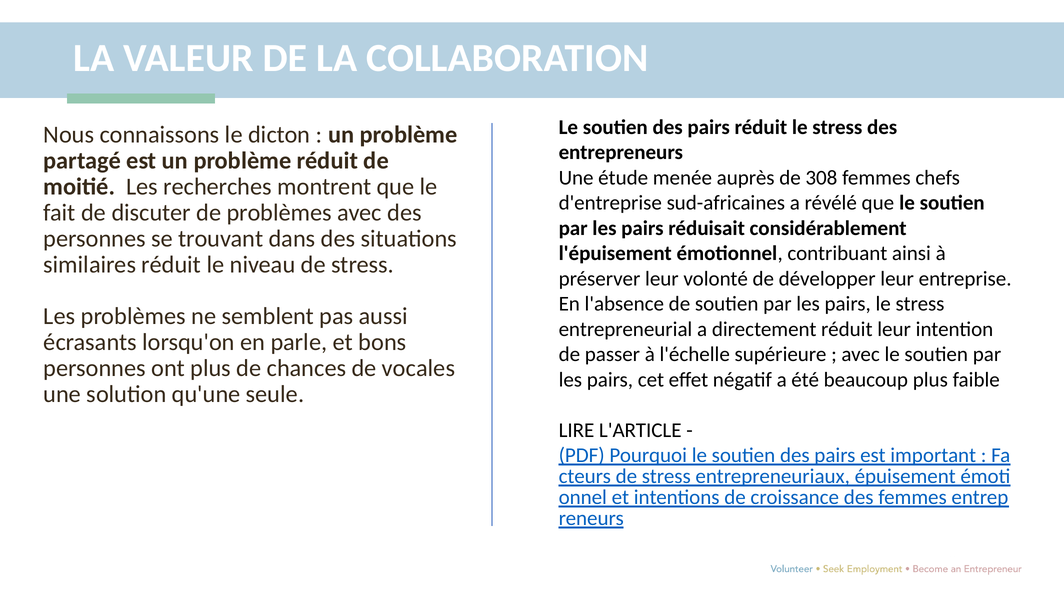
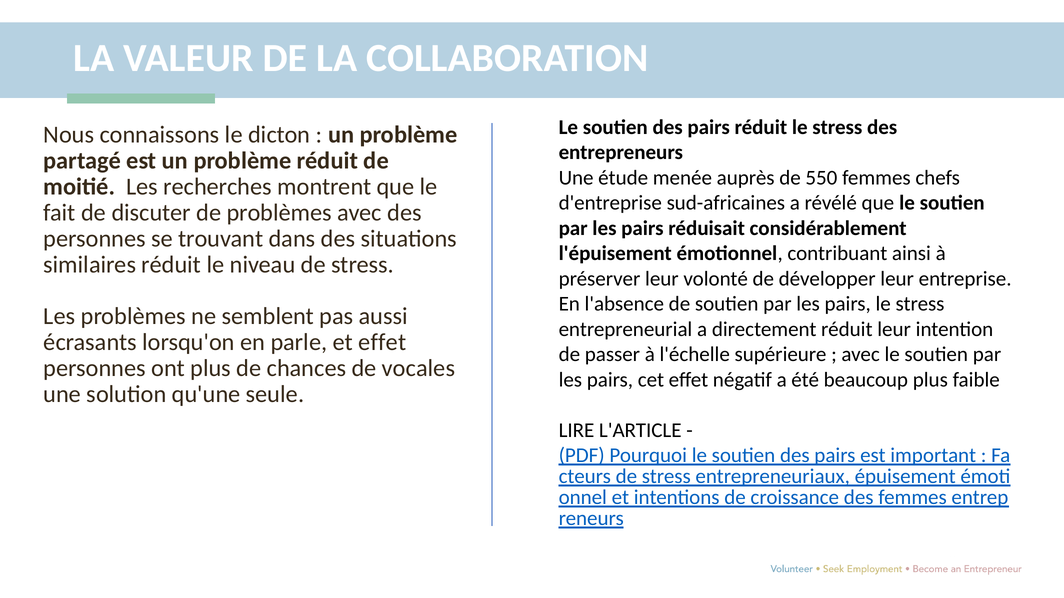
308: 308 -> 550
et bons: bons -> effet
